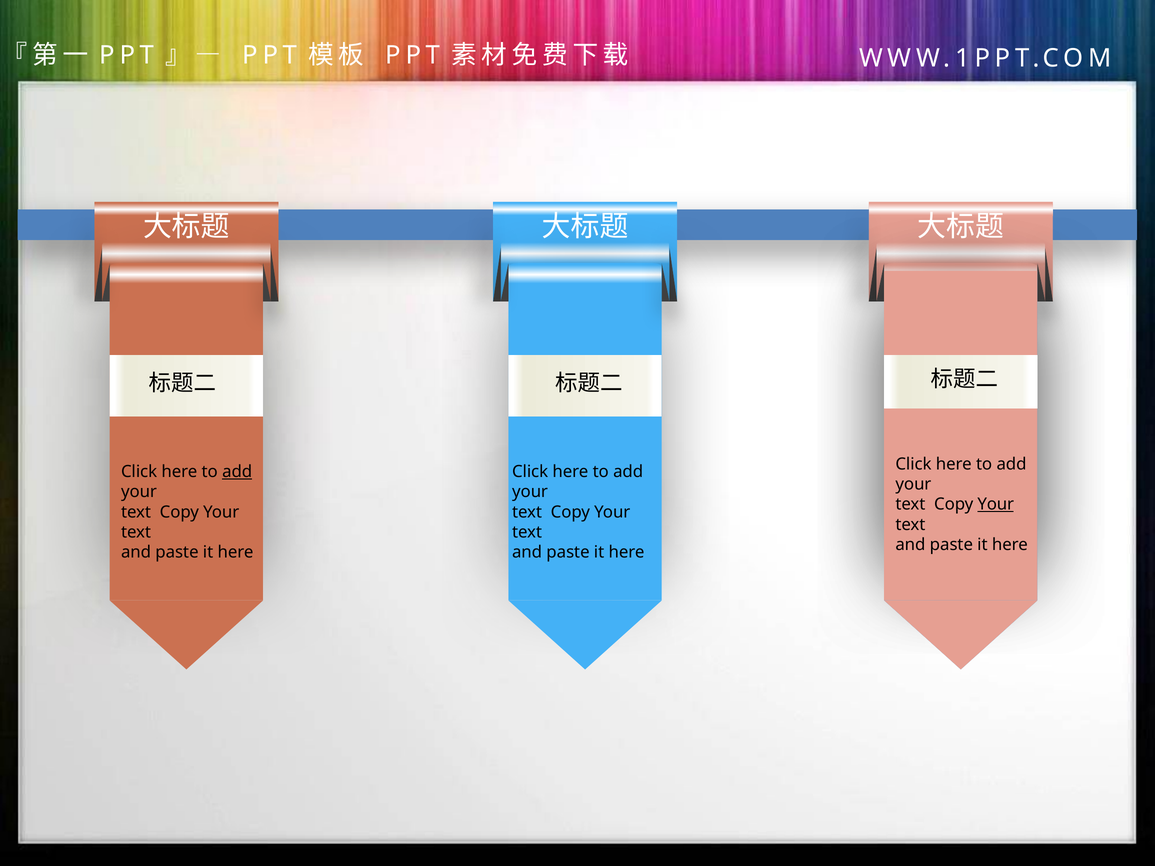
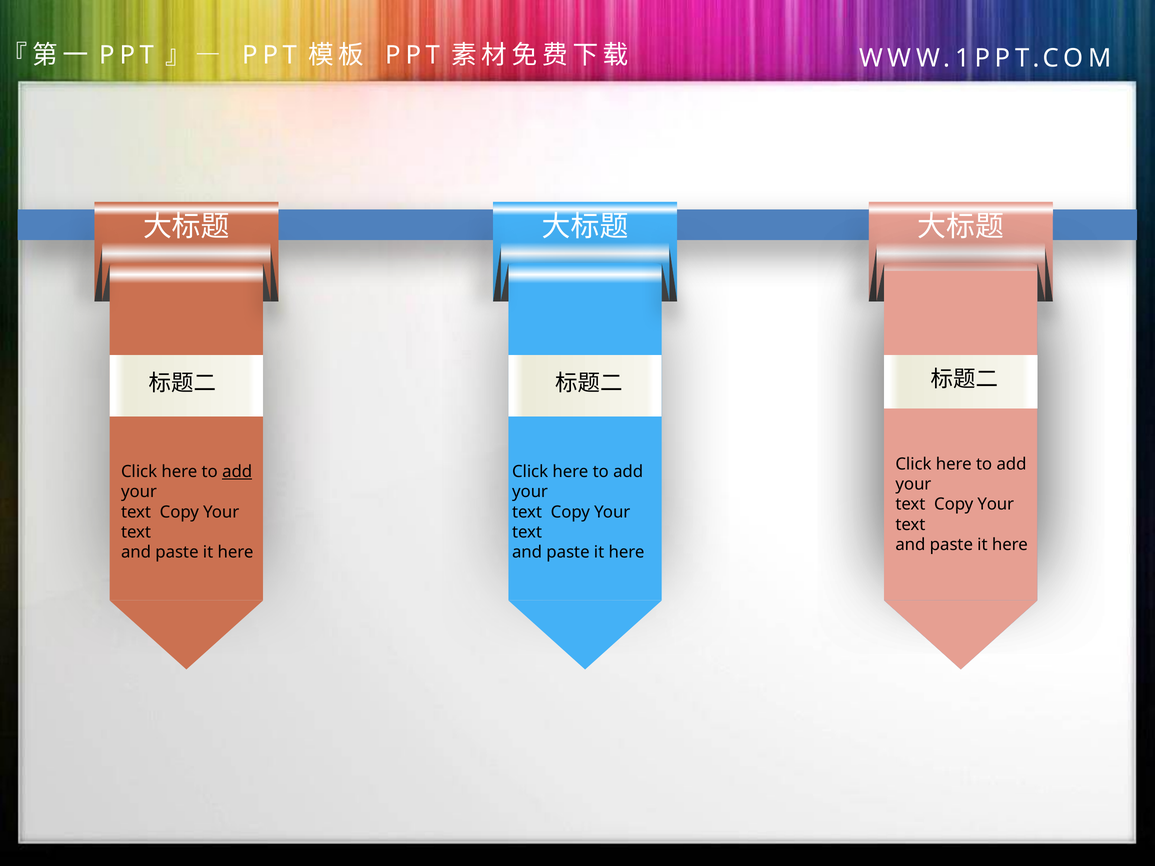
Your at (996, 505) underline: present -> none
